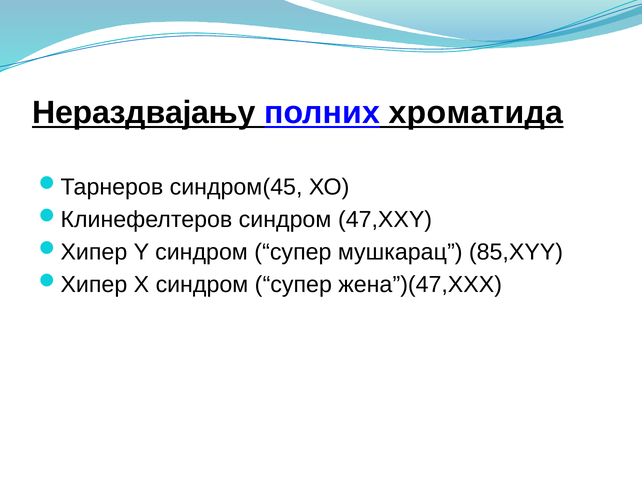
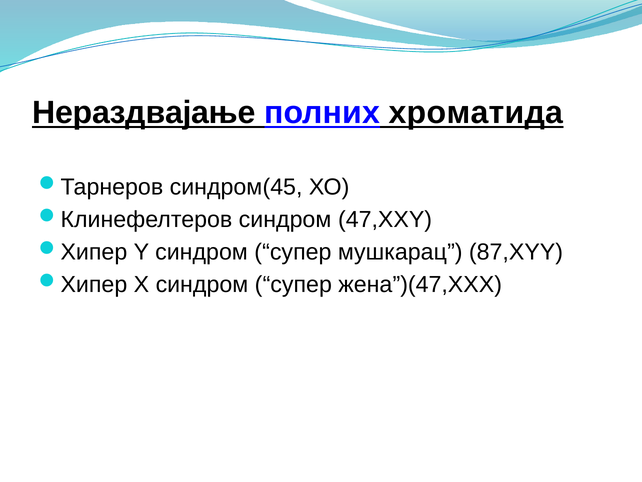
Нераздвајању: Нераздвајању -> Нераздвајање
85,XYY: 85,XYY -> 87,XYY
